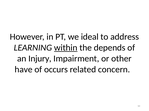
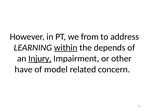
ideal: ideal -> from
Injury underline: none -> present
occurs: occurs -> model
